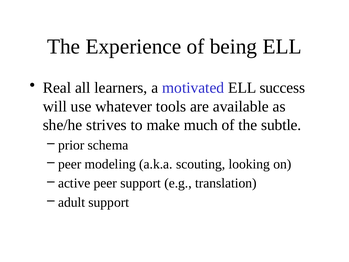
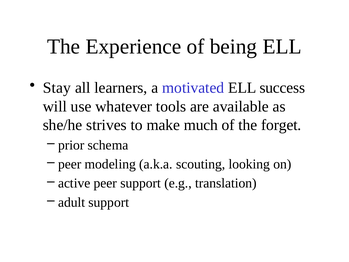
Real: Real -> Stay
subtle: subtle -> forget
